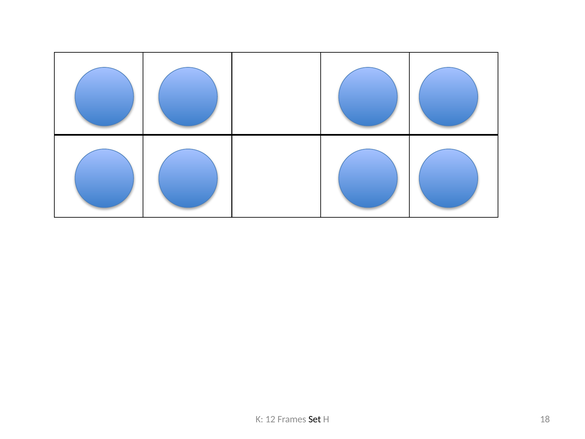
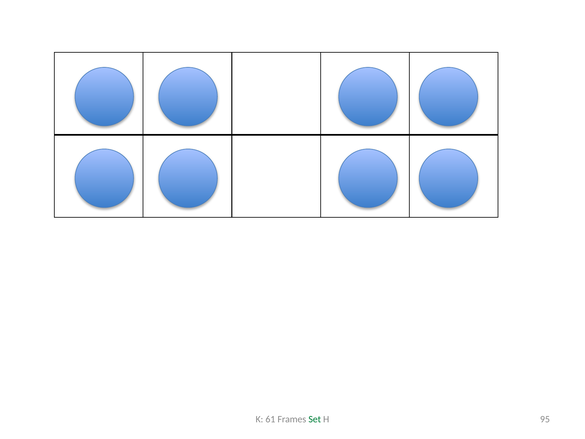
12: 12 -> 61
Set colour: black -> green
18: 18 -> 95
